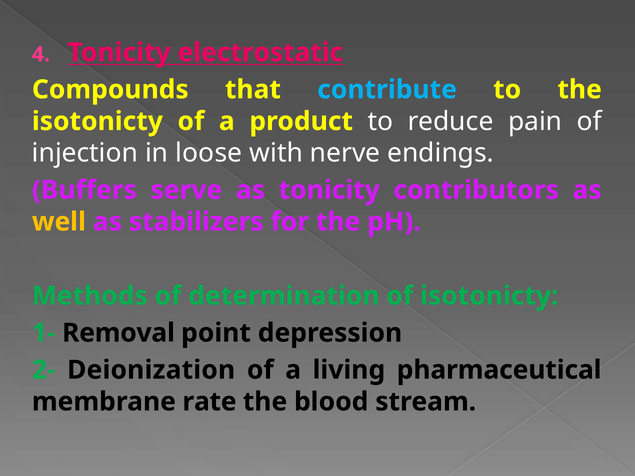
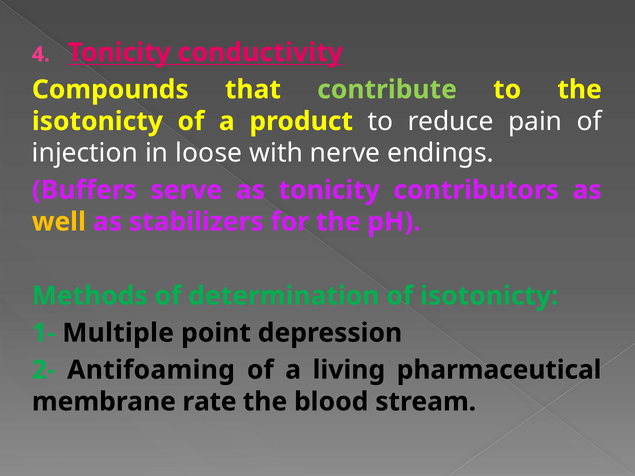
electrostatic: electrostatic -> conductivity
contribute colour: light blue -> light green
Removal: Removal -> Multiple
Deionization: Deionization -> Antifoaming
